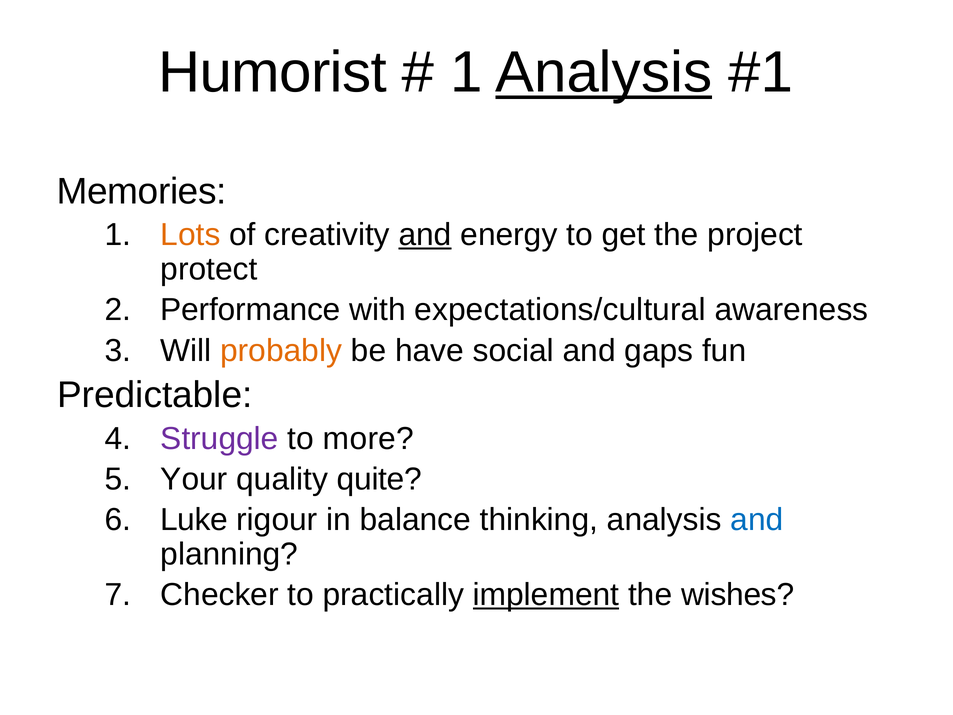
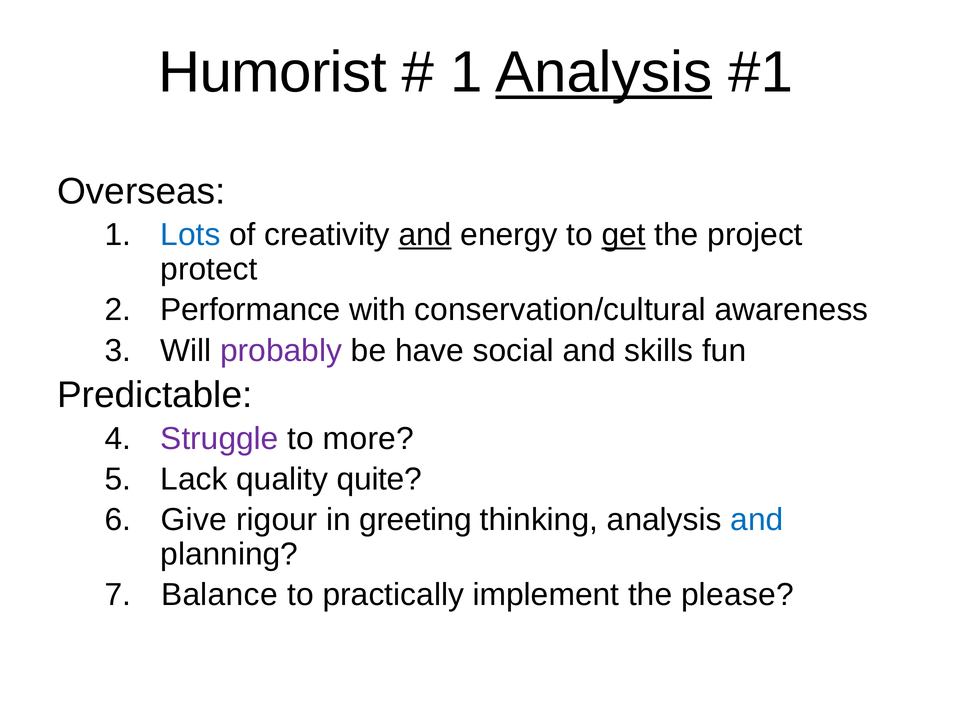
Memories: Memories -> Overseas
Lots colour: orange -> blue
get underline: none -> present
expectations/cultural: expectations/cultural -> conservation/cultural
probably colour: orange -> purple
gaps: gaps -> skills
Your: Your -> Lack
Luke: Luke -> Give
balance: balance -> greeting
Checker: Checker -> Balance
implement underline: present -> none
wishes: wishes -> please
